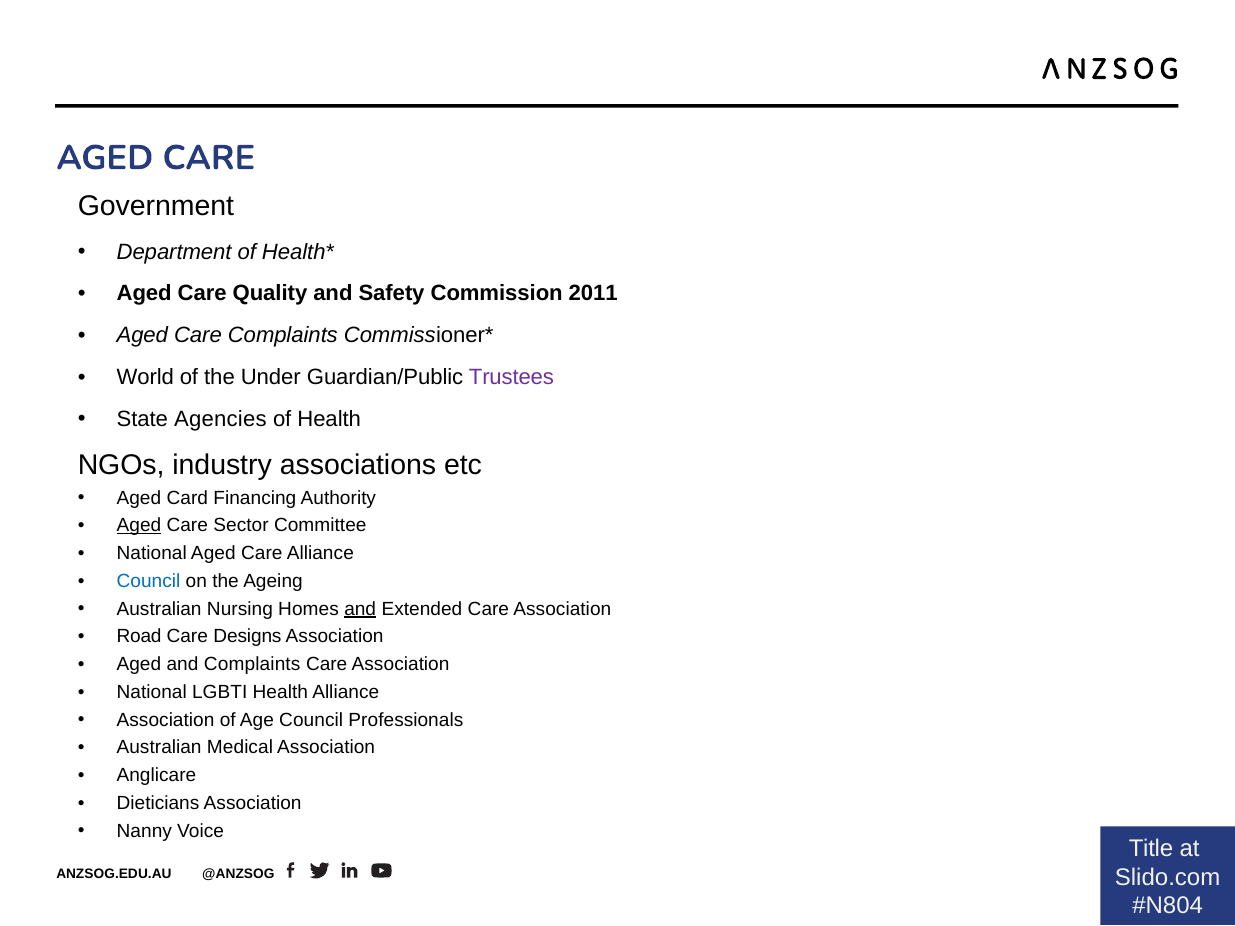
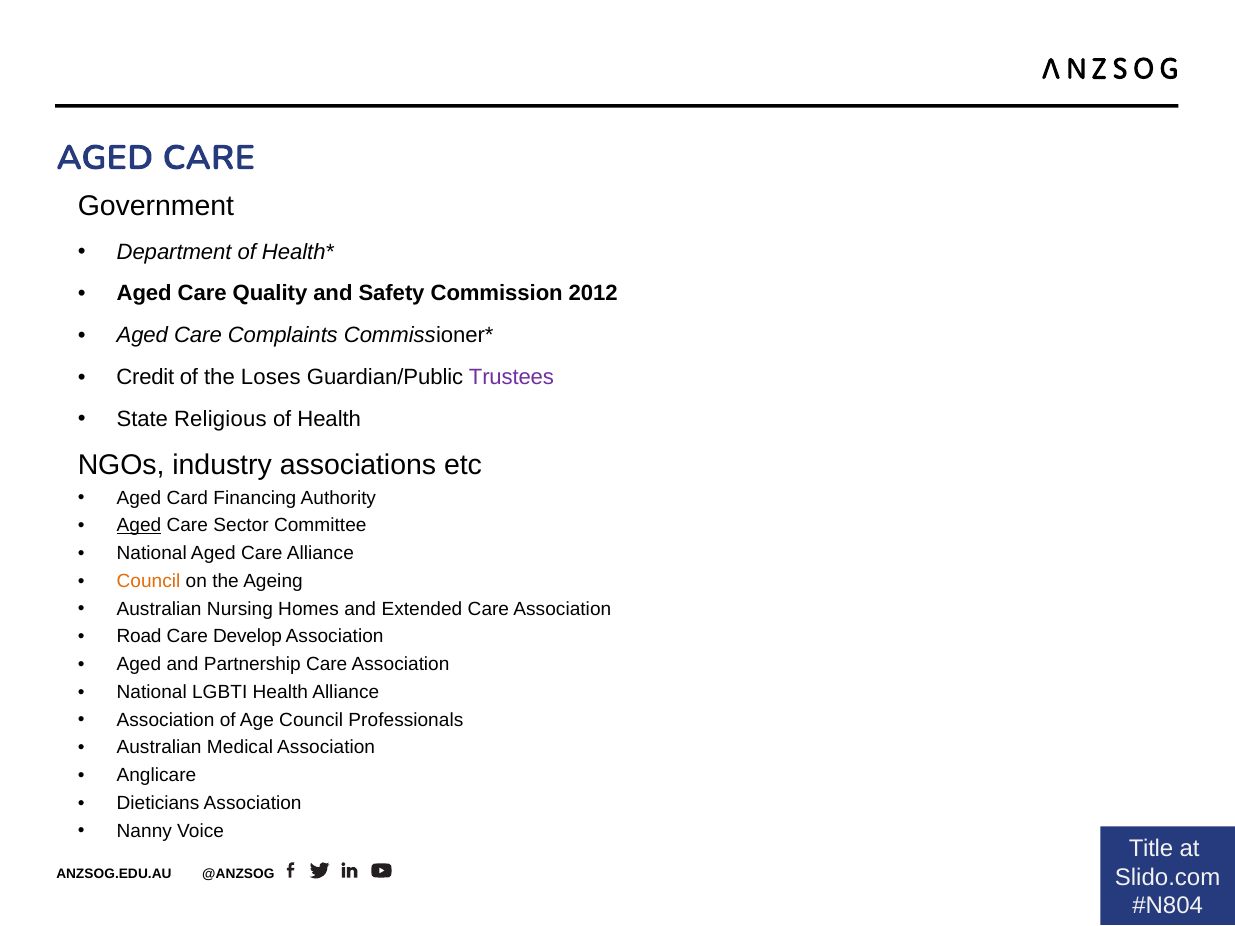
2011: 2011 -> 2012
World: World -> Credit
Under: Under -> Loses
Agencies: Agencies -> Religious
Council at (149, 581) colour: blue -> orange
and at (360, 609) underline: present -> none
Designs: Designs -> Develop
and Complaints: Complaints -> Partnership
